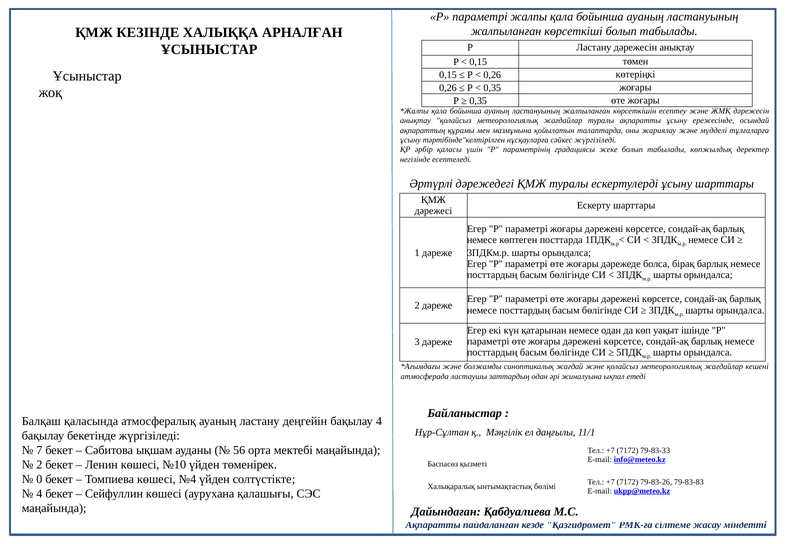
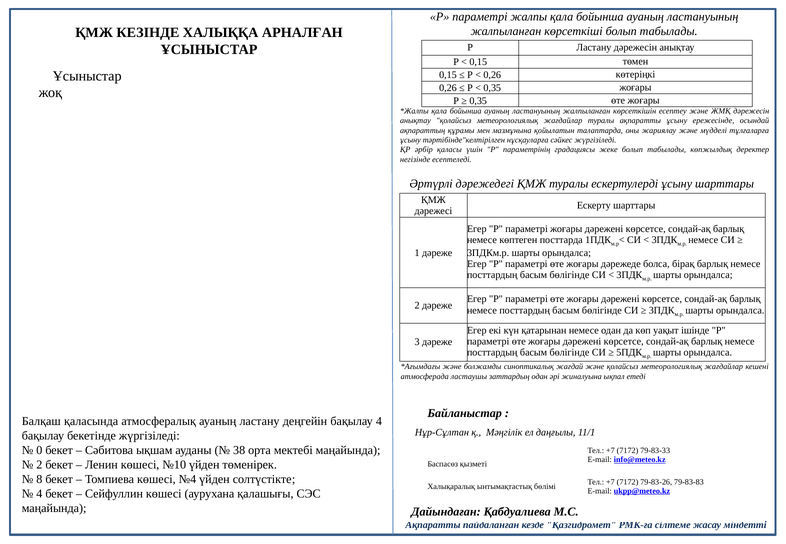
7: 7 -> 0
56: 56 -> 38
0: 0 -> 8
